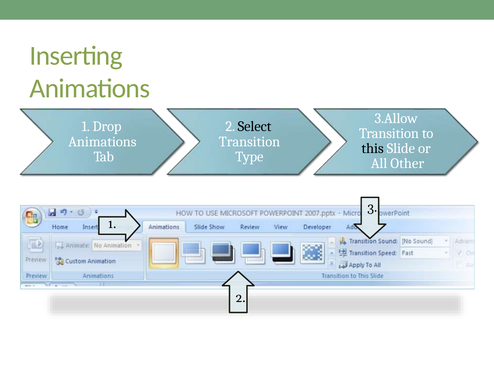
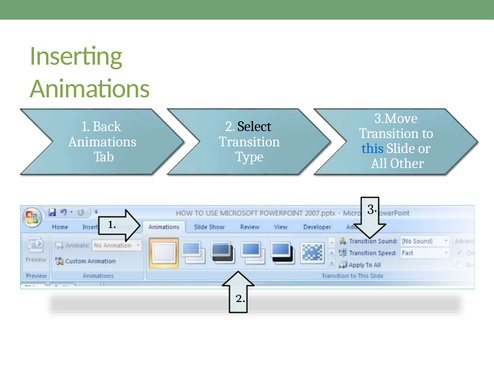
3.Allow: 3.Allow -> 3.Move
Drop: Drop -> Back
this colour: black -> blue
